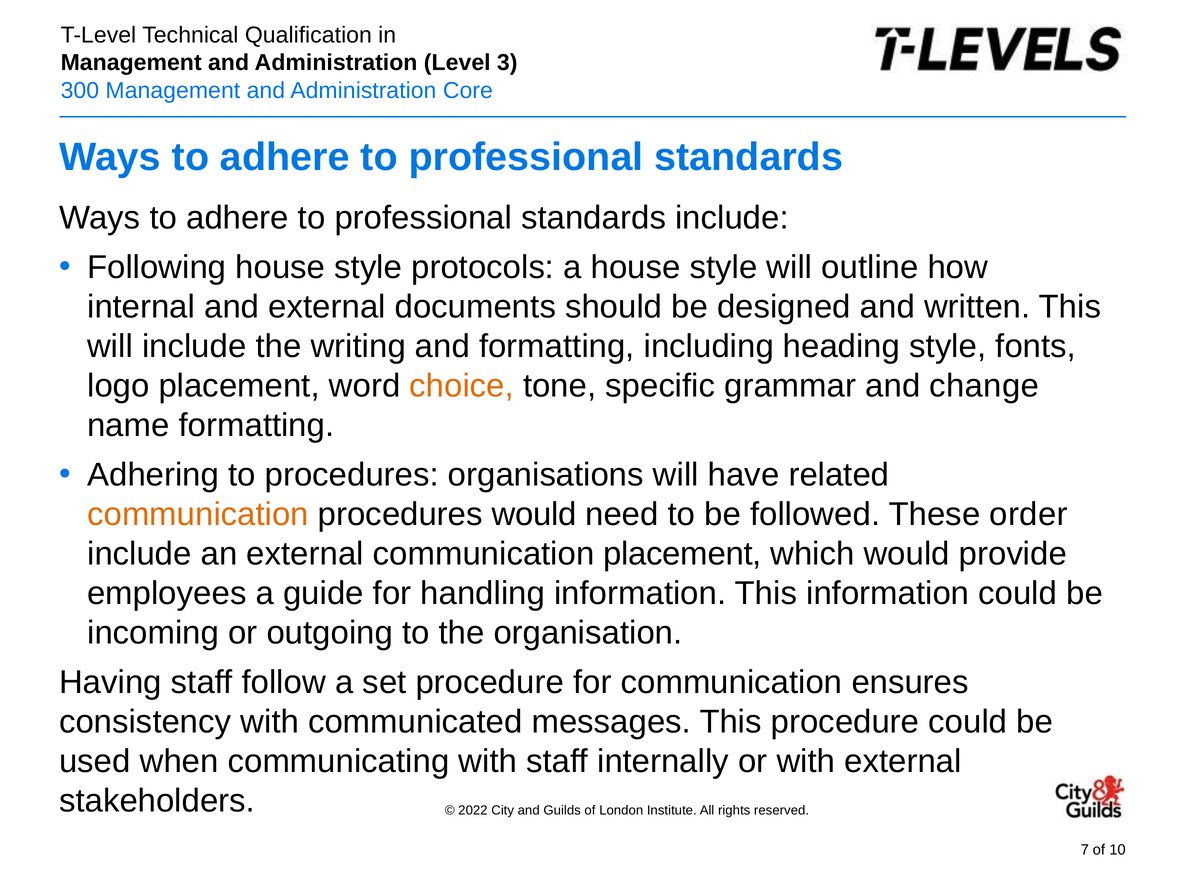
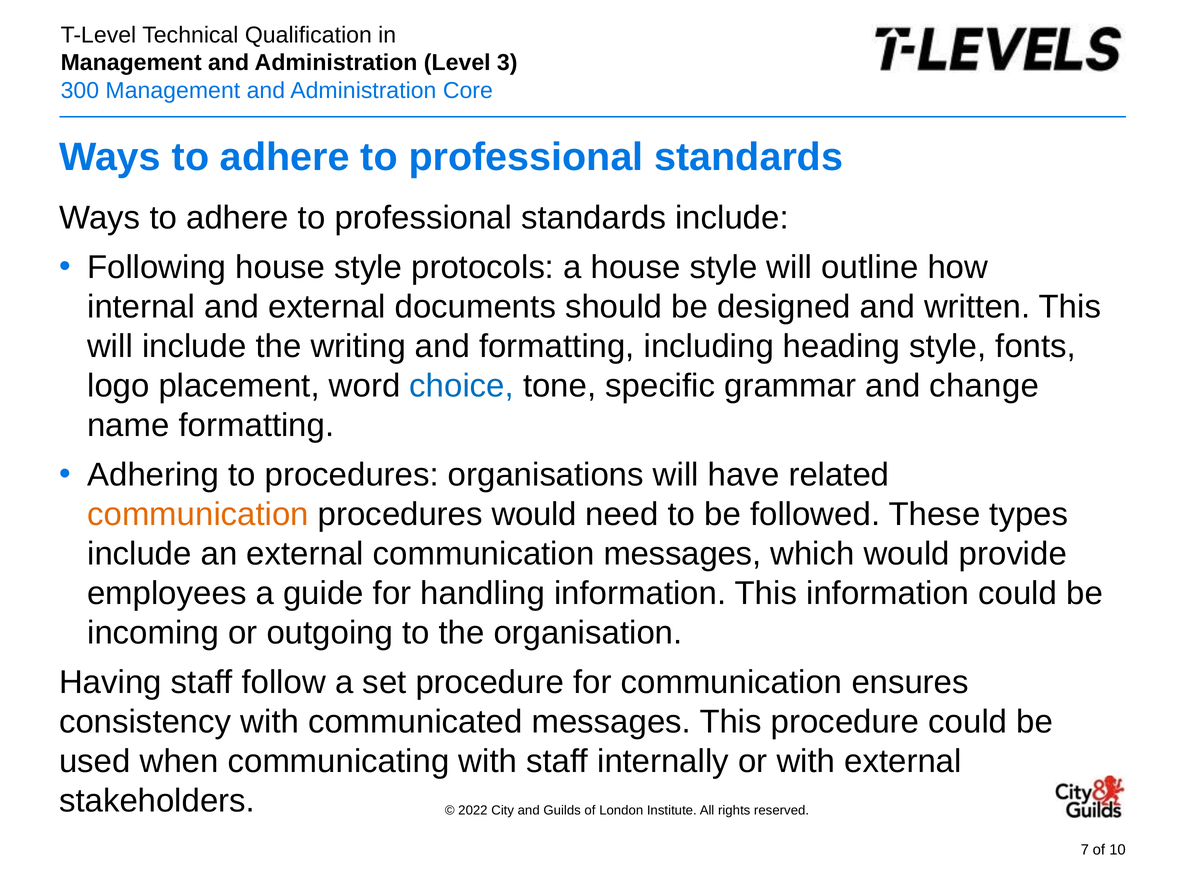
choice colour: orange -> blue
order: order -> types
communication placement: placement -> messages
